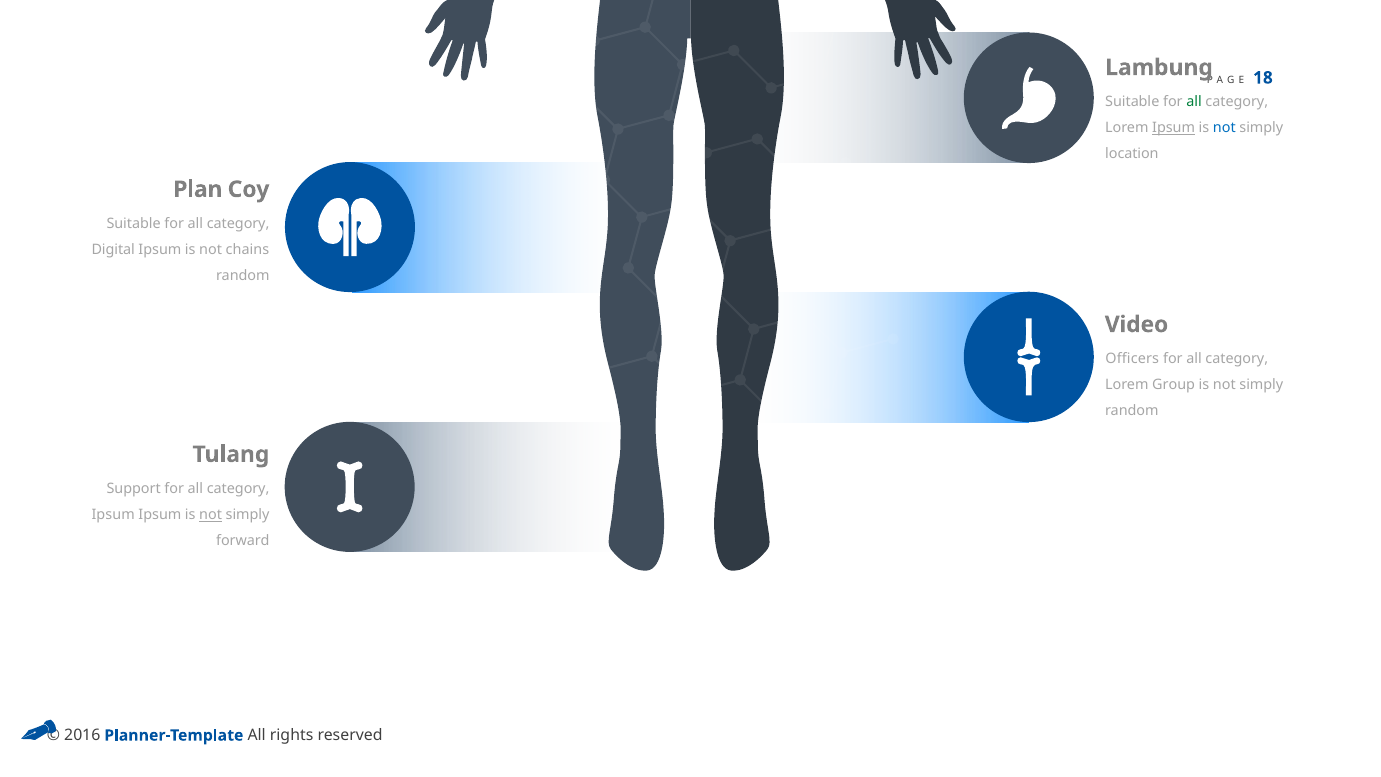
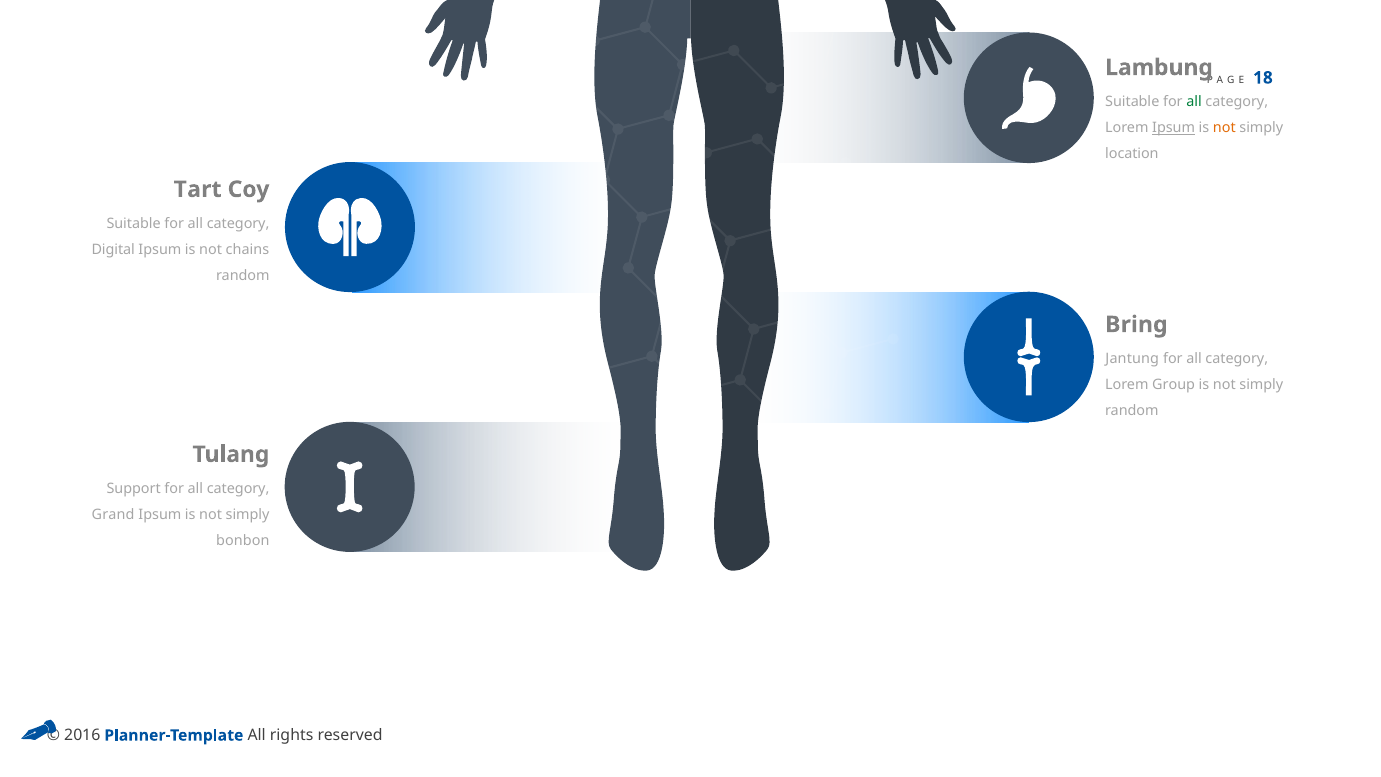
not at (1224, 128) colour: blue -> orange
Plan: Plan -> Tart
Video: Video -> Bring
Officers: Officers -> Jantung
Ipsum at (113, 515): Ipsum -> Grand
not at (211, 515) underline: present -> none
forward: forward -> bonbon
